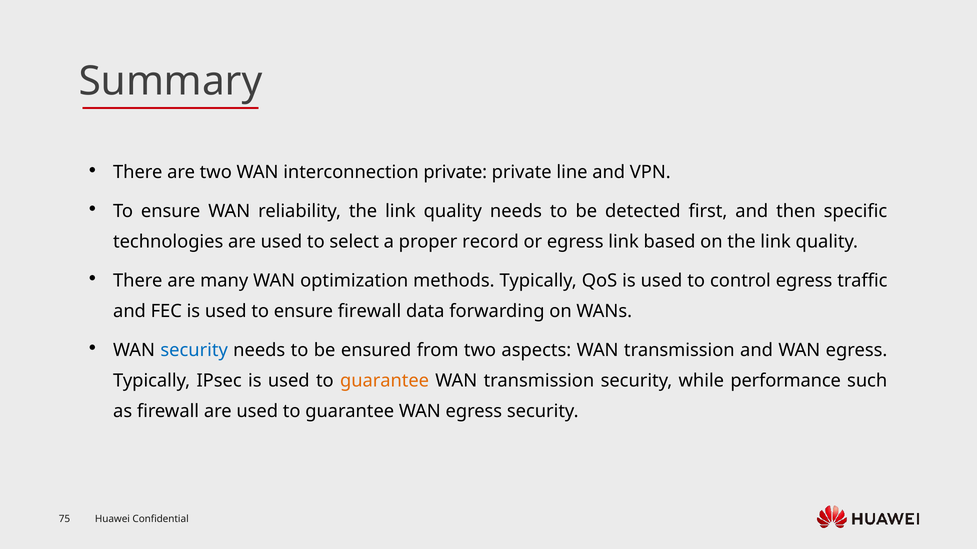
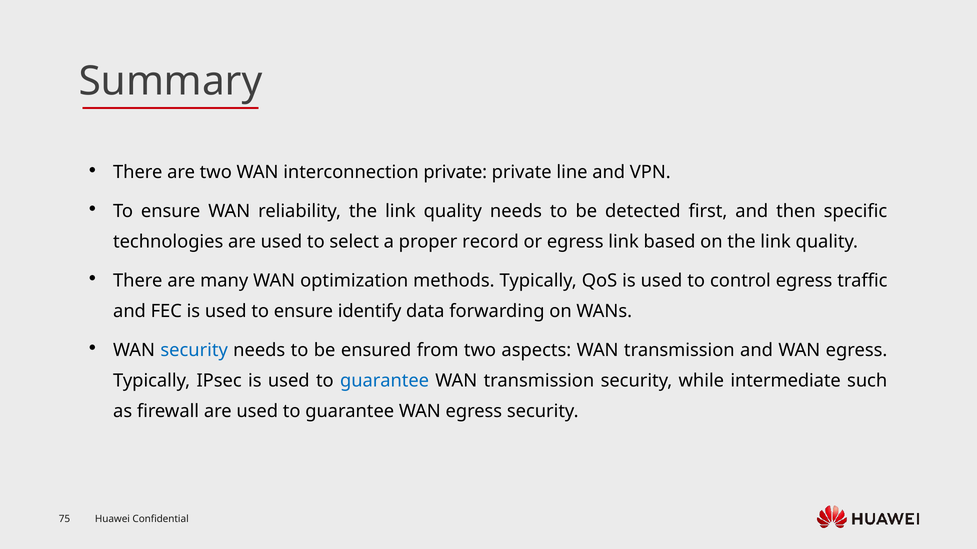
ensure firewall: firewall -> identify
guarantee at (385, 381) colour: orange -> blue
performance: performance -> intermediate
